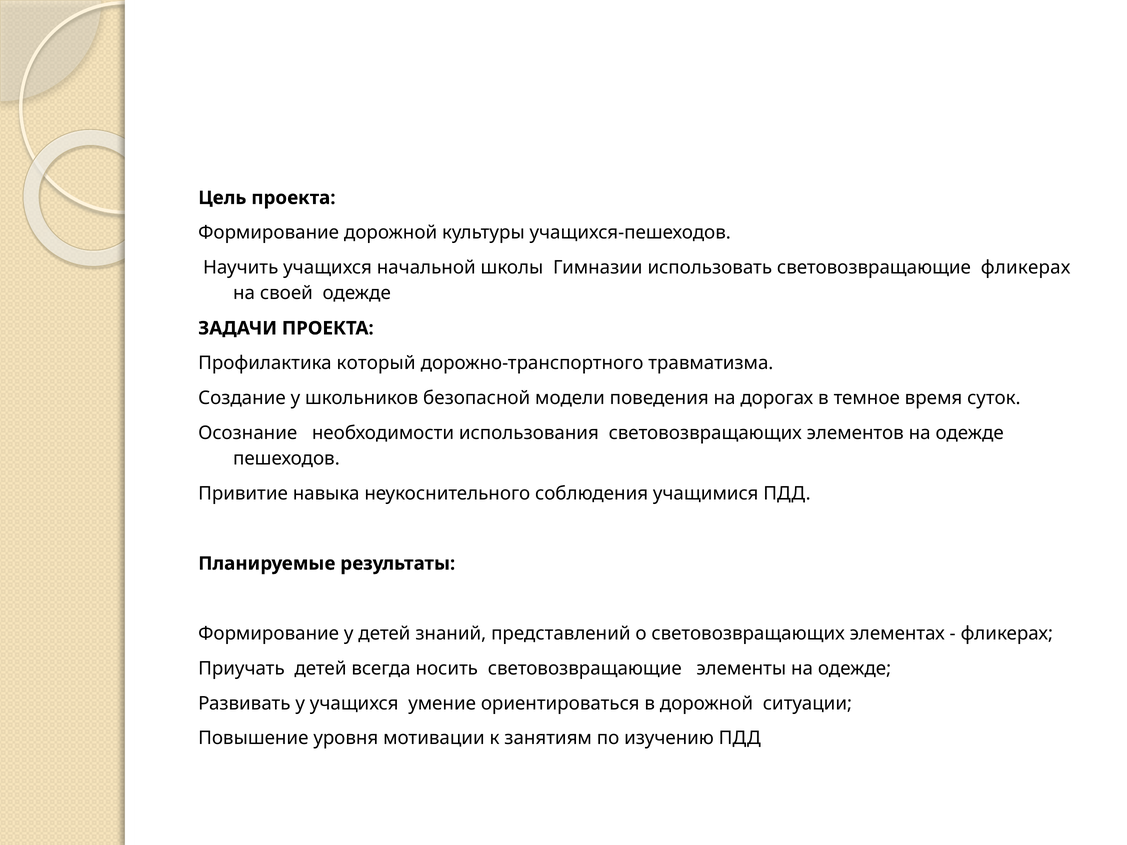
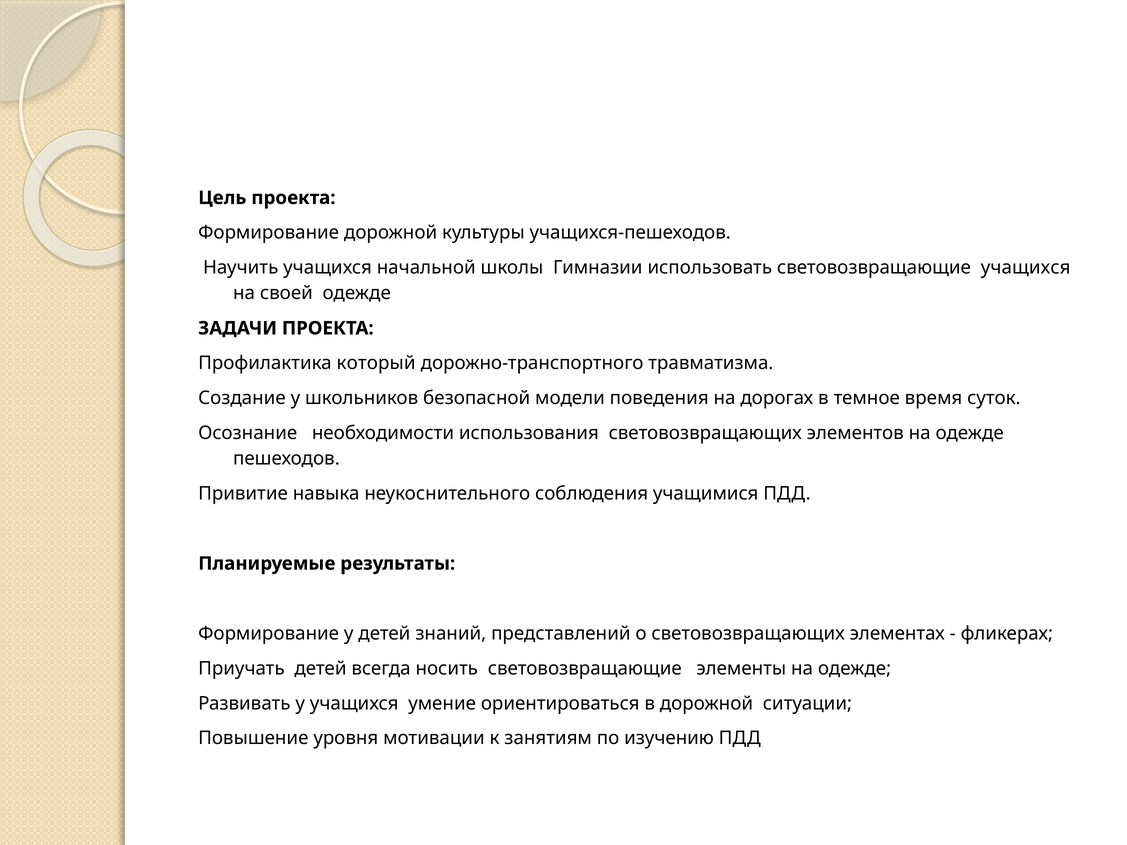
световозвращающие фликерах: фликерах -> учащихся
